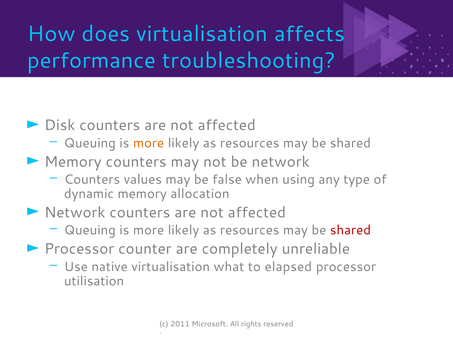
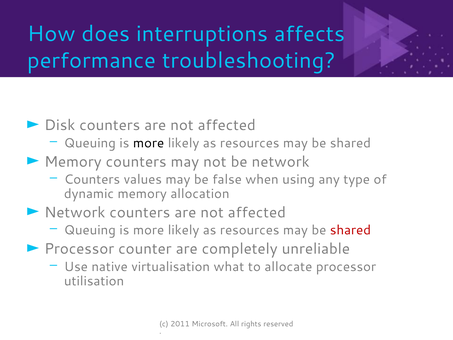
does virtualisation: virtualisation -> interruptions
more at (149, 143) colour: orange -> black
elapsed: elapsed -> allocate
